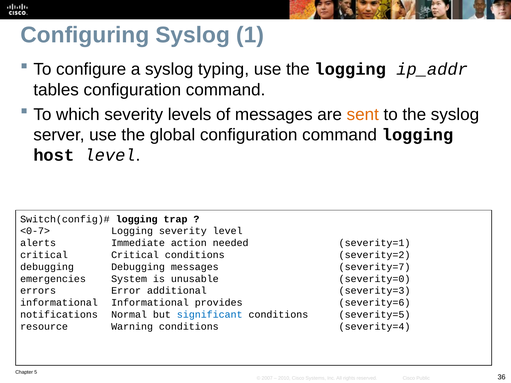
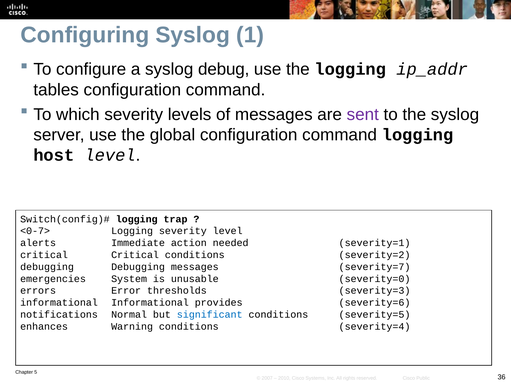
typing: typing -> debug
sent colour: orange -> purple
additional: additional -> thresholds
resource: resource -> enhances
